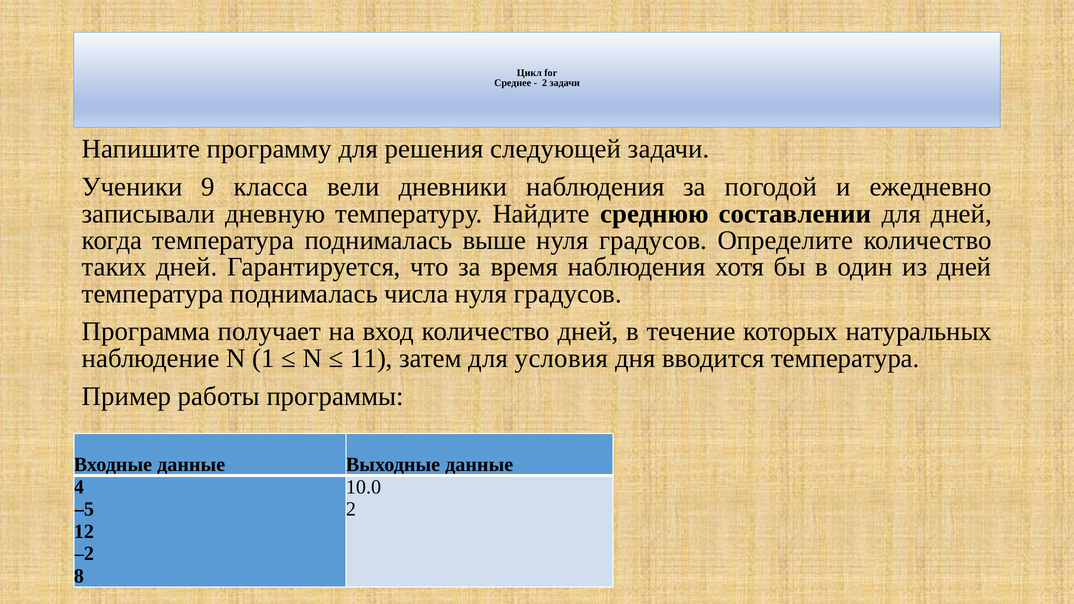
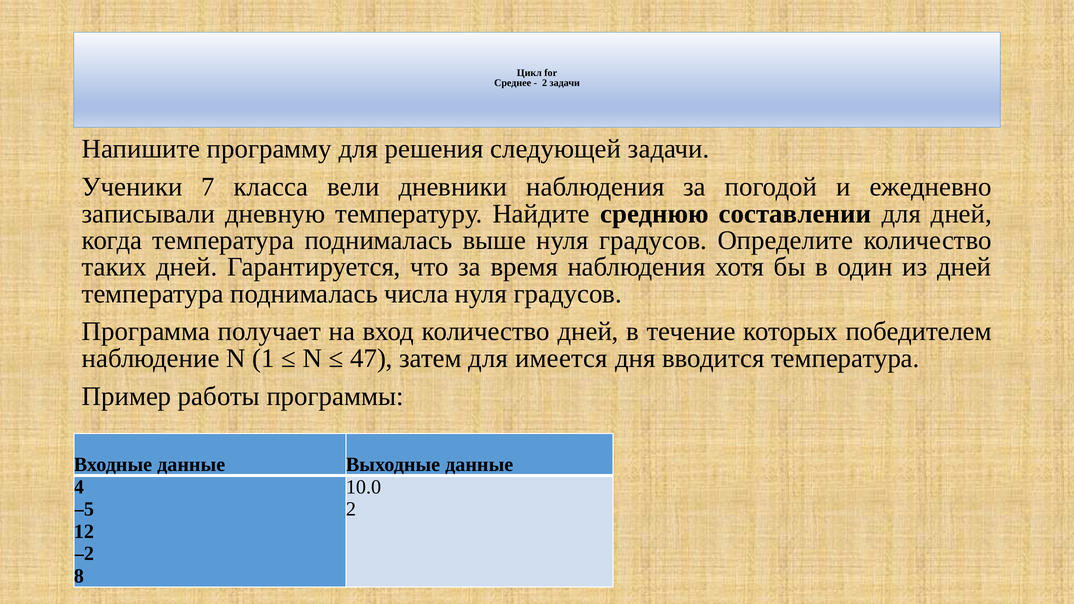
9: 9 -> 7
натуральных: натуральных -> победителем
11: 11 -> 47
условия: условия -> имеется
